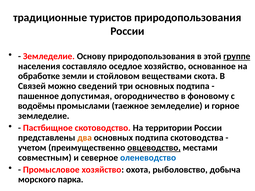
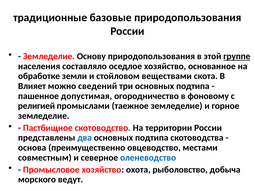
туристов: туристов -> базовые
Связей: Связей -> Влияет
водоёмы: водоёмы -> религией
два colour: orange -> blue
учетом: учетом -> основа
овцеводство underline: present -> none
парка: парка -> ведут
